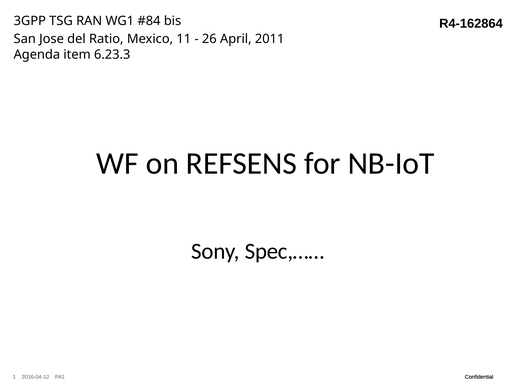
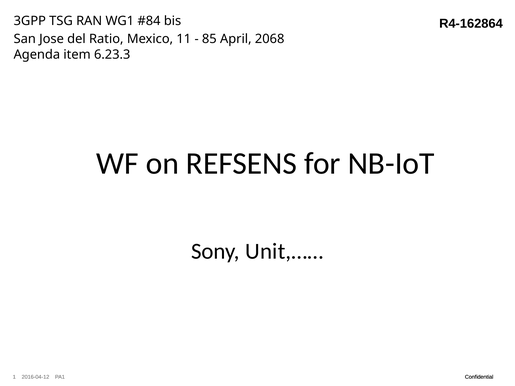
26: 26 -> 85
2011: 2011 -> 2068
Spec,……: Spec,…… -> Unit,……
